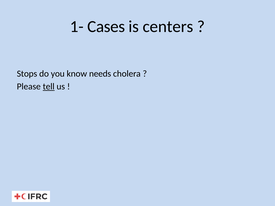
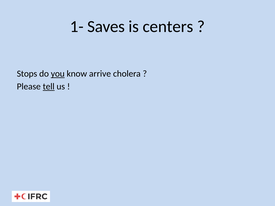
Cases: Cases -> Saves
you underline: none -> present
needs: needs -> arrive
